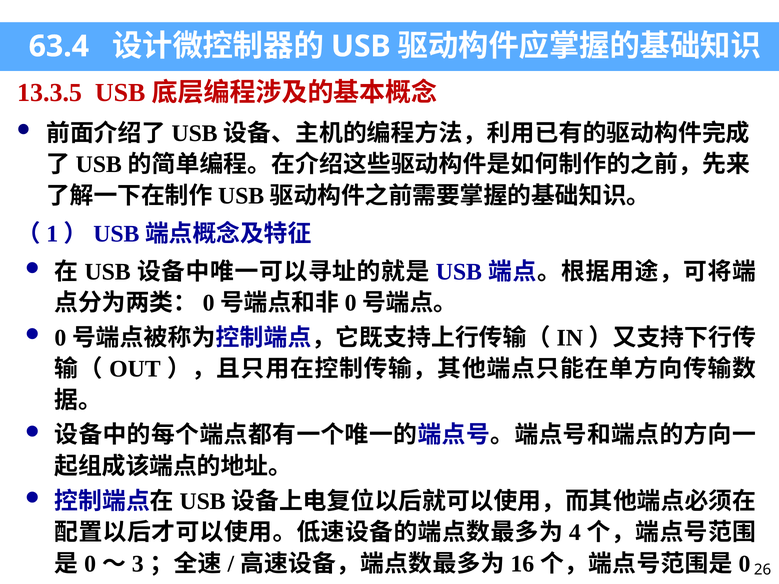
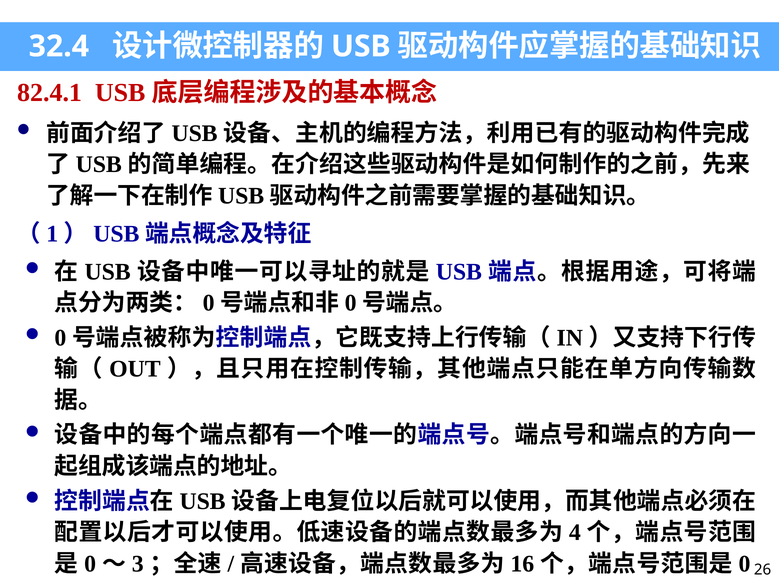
63.4: 63.4 -> 32.4
13.3.5: 13.3.5 -> 82.4.1
